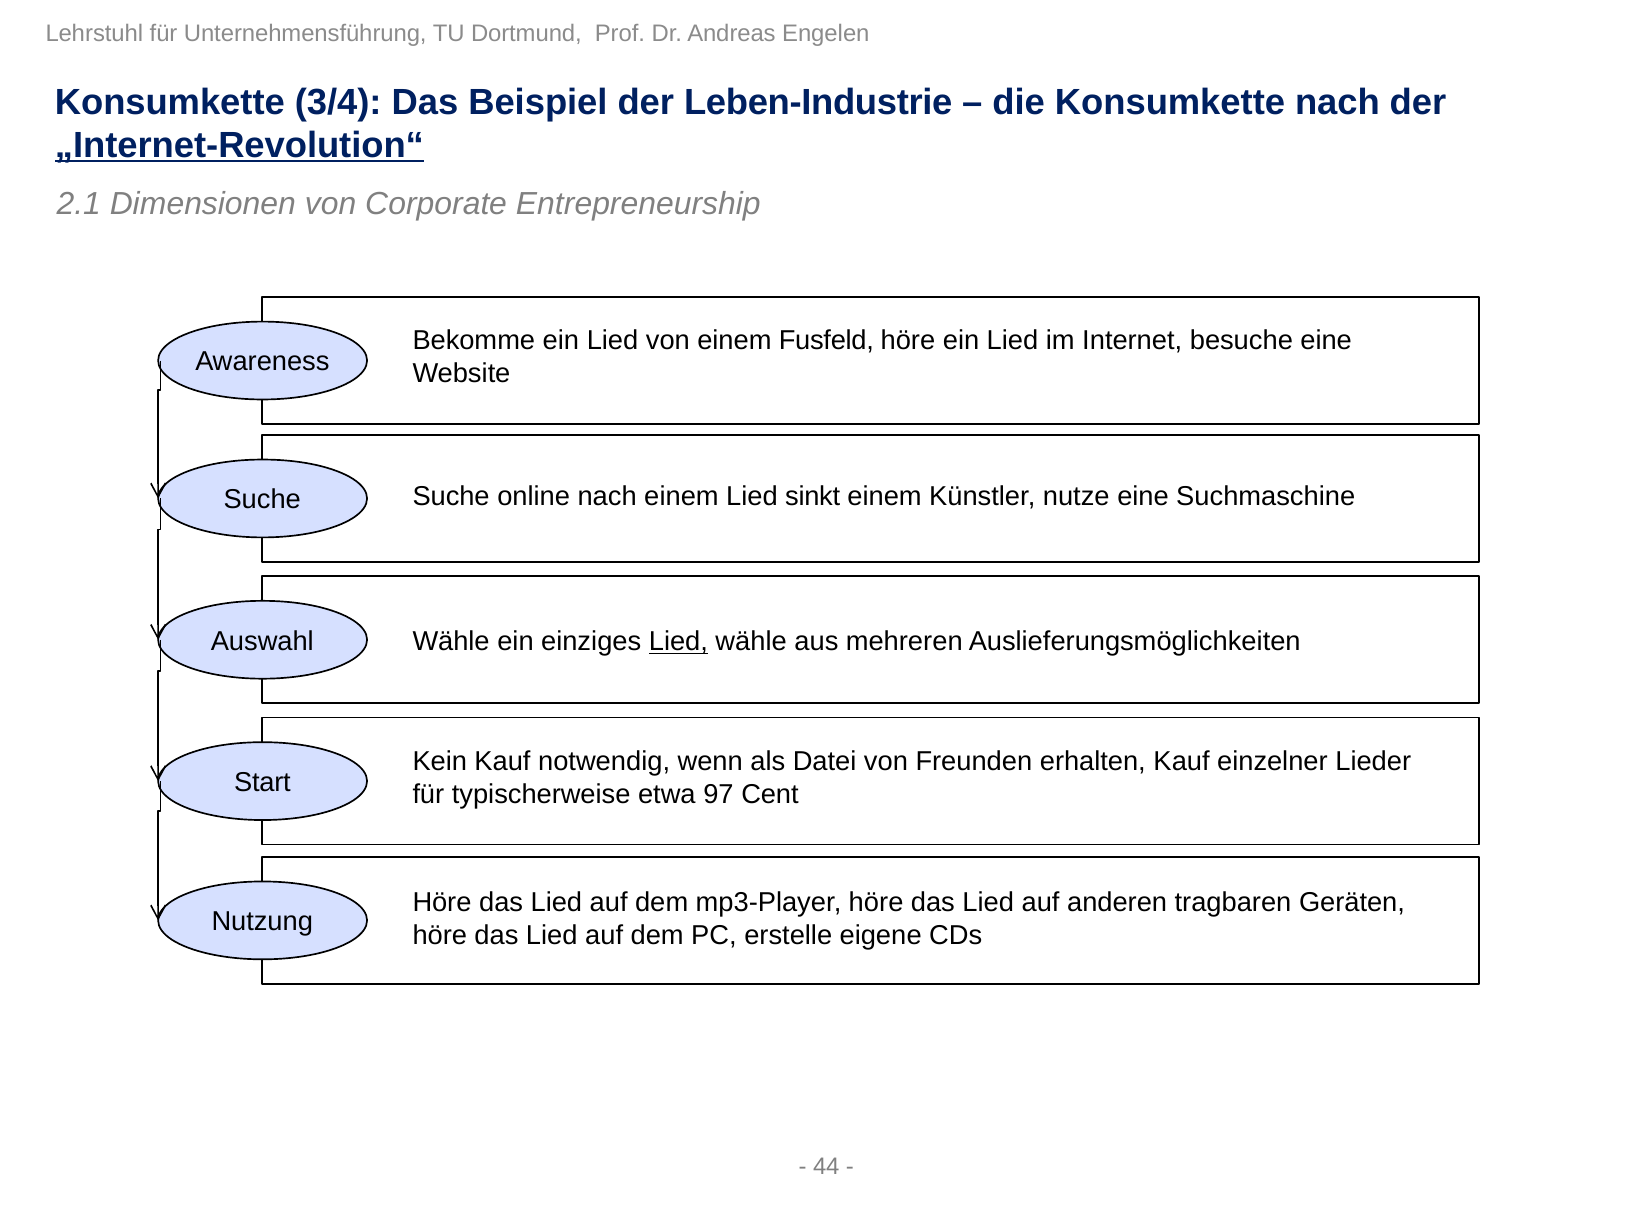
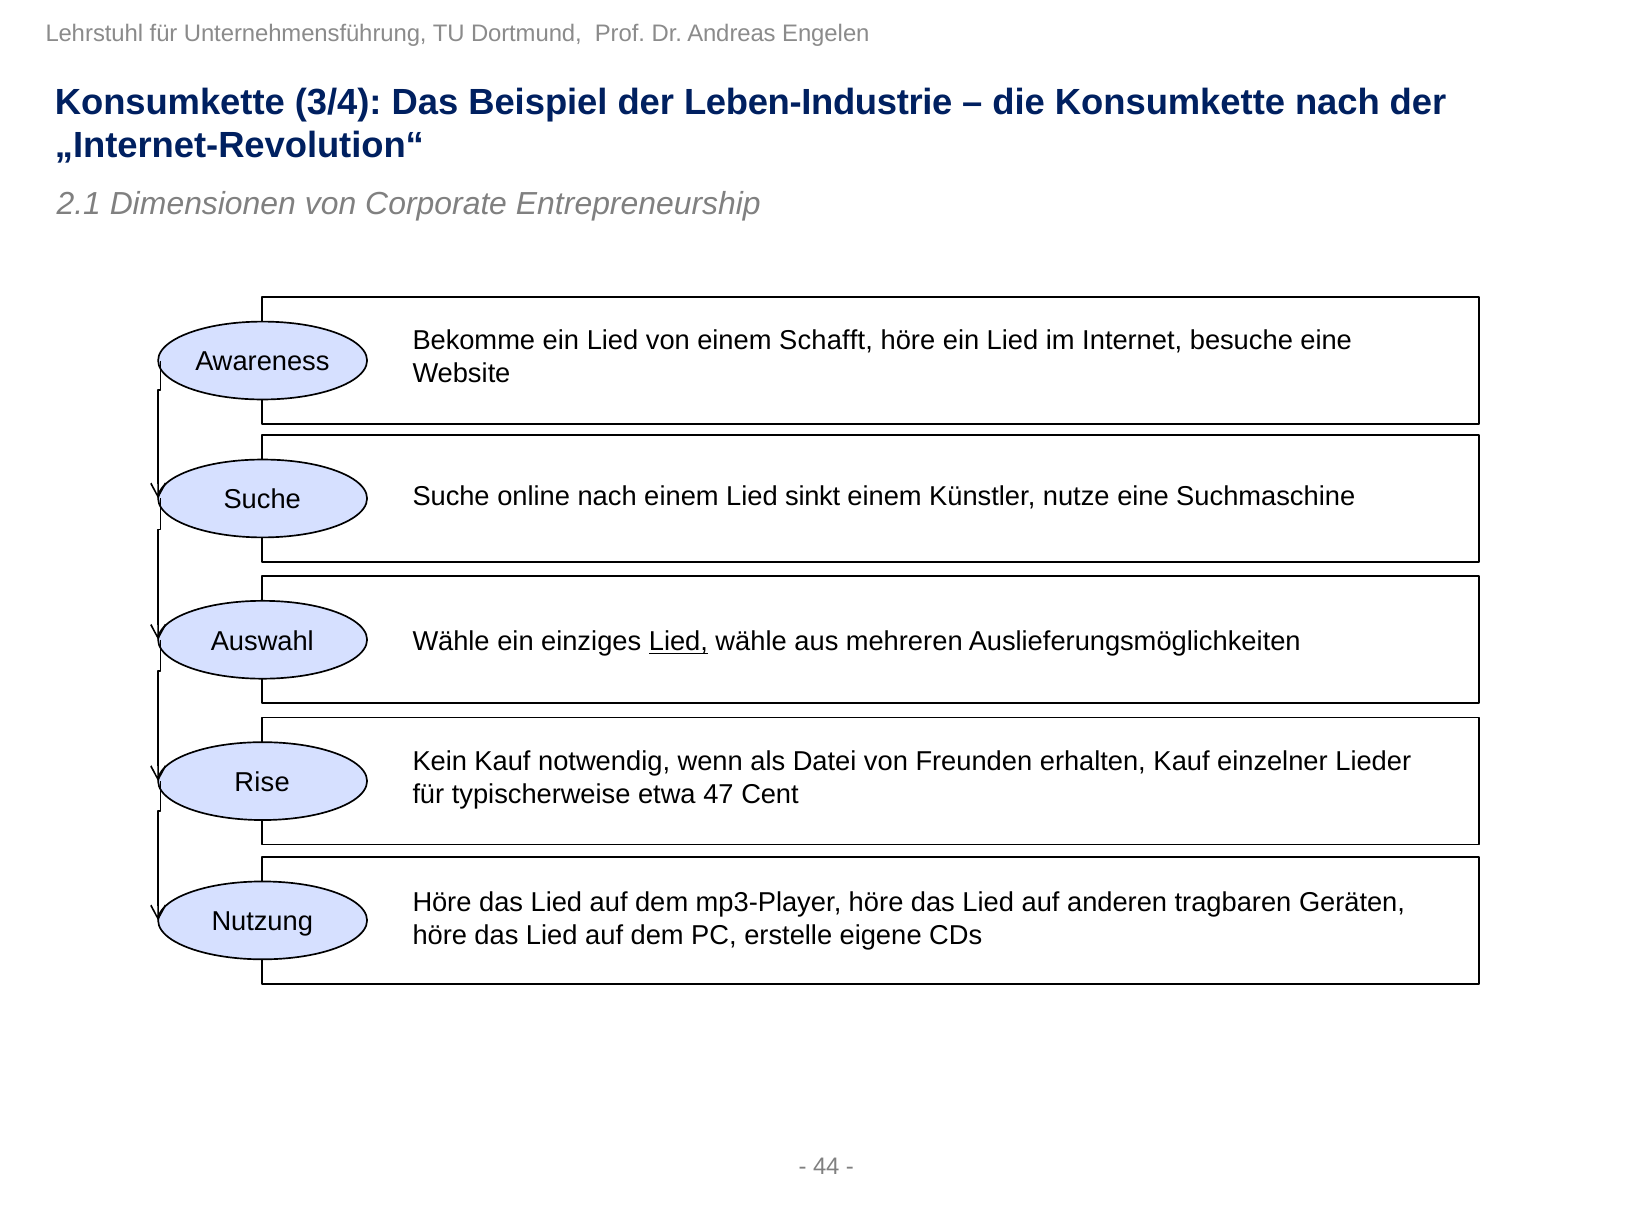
„Internet-Revolution“ underline: present -> none
Fusfeld: Fusfeld -> Schafft
Start: Start -> Rise
97: 97 -> 47
